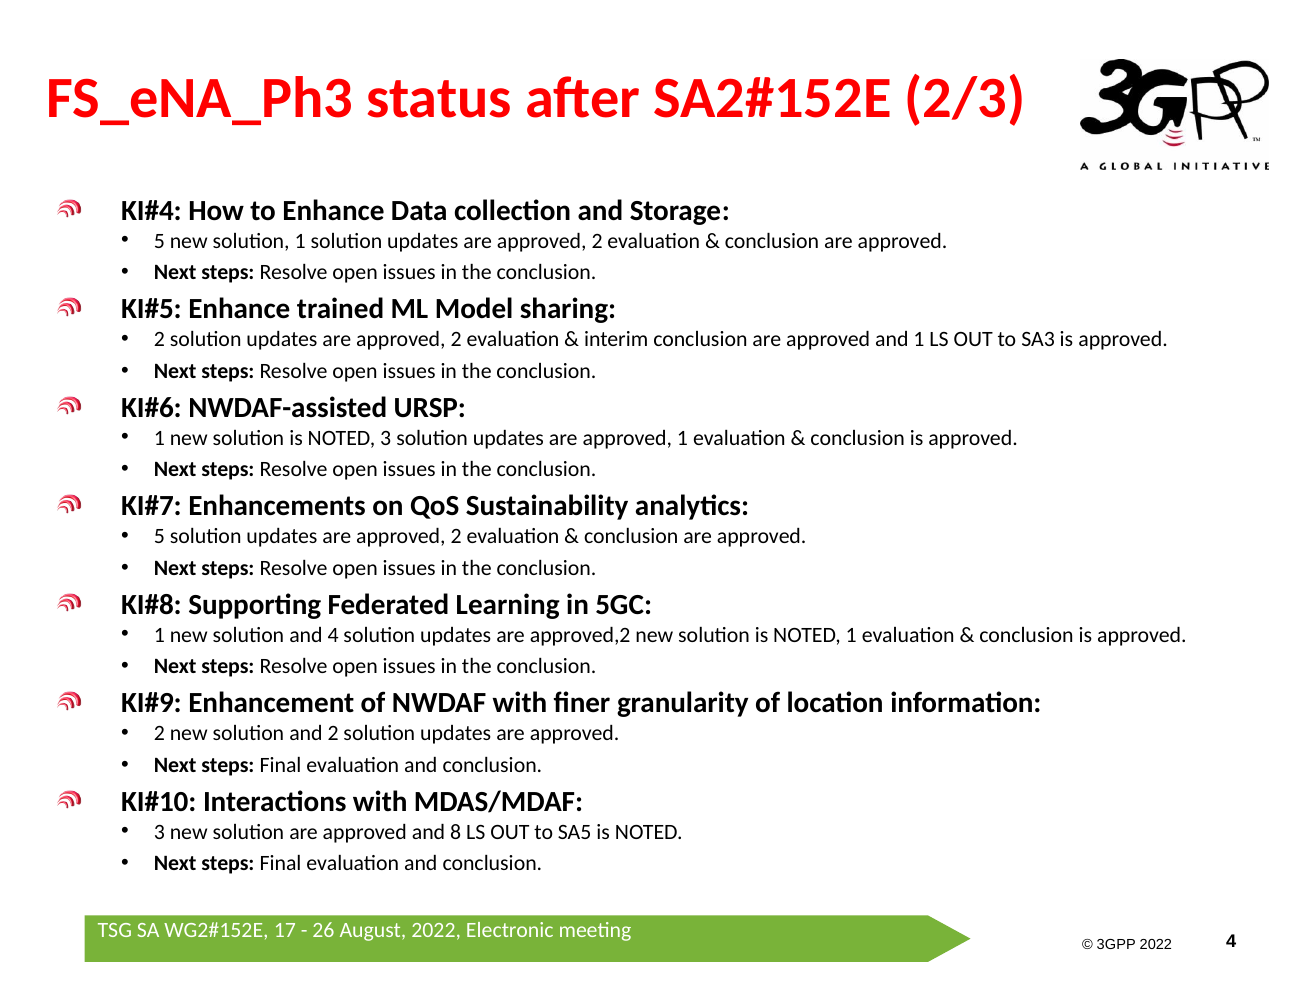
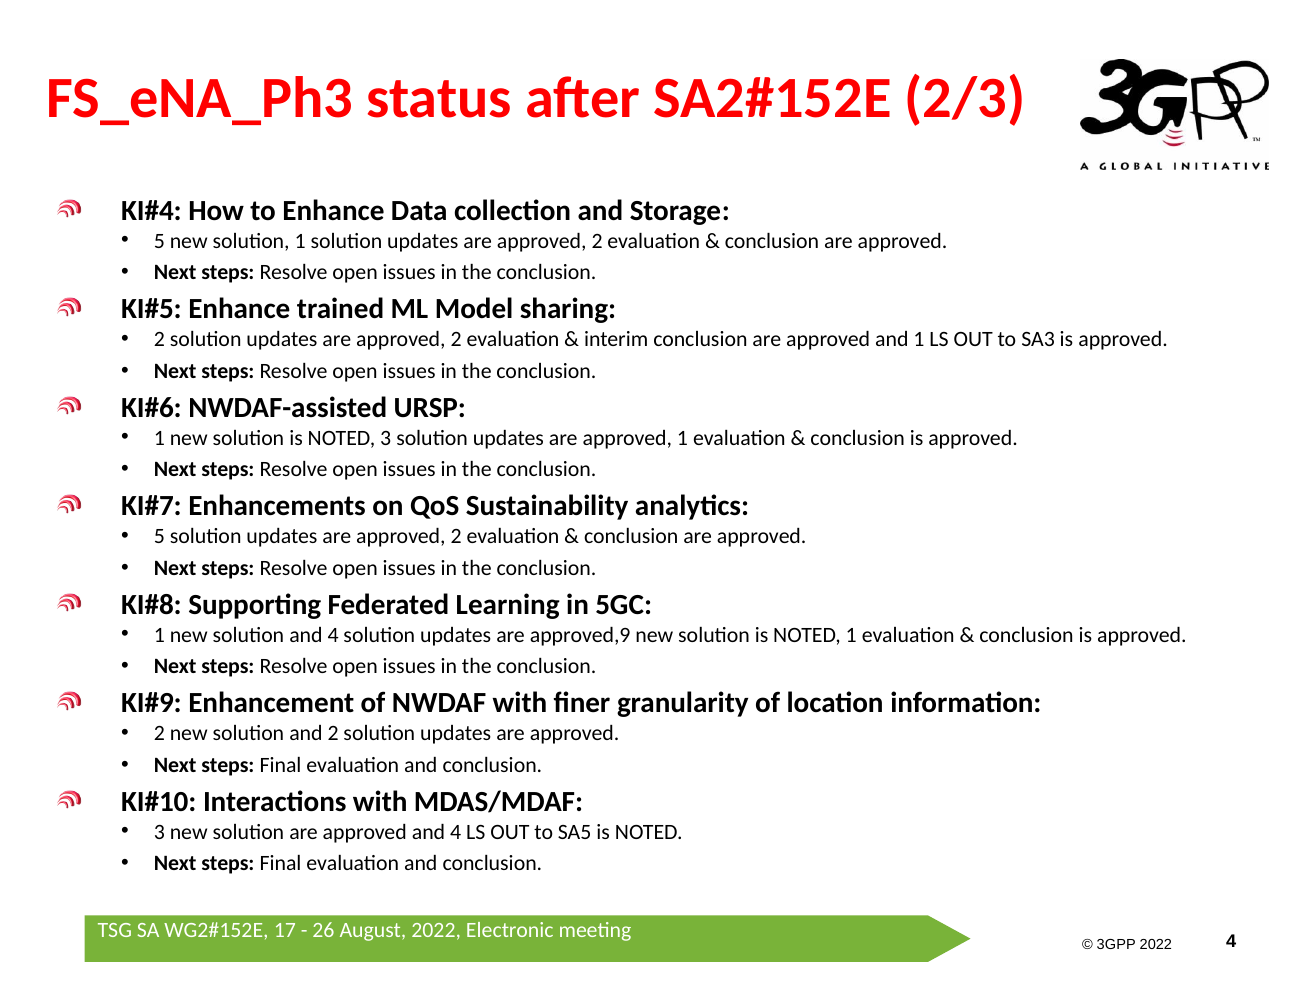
approved,2: approved,2 -> approved,9
approved and 8: 8 -> 4
